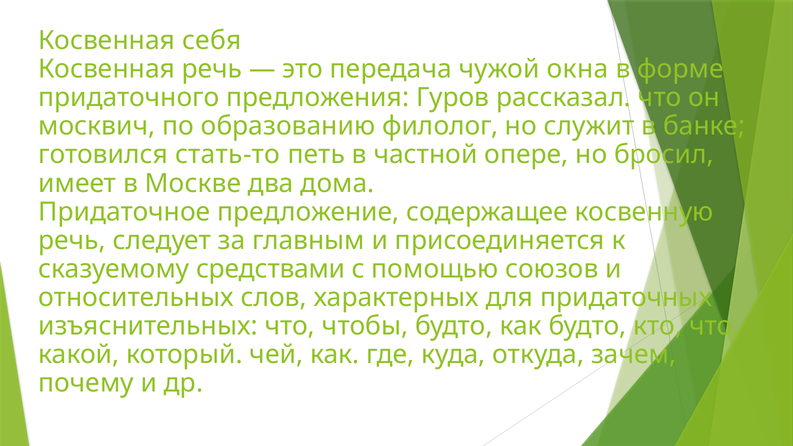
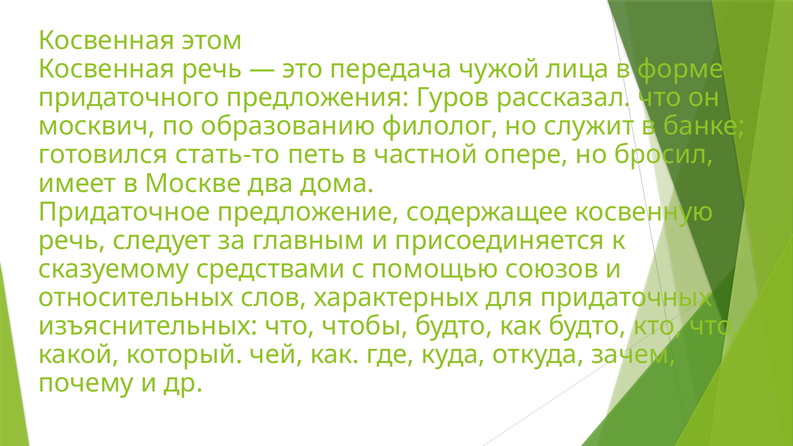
себя: себя -> этом
окна: окна -> лица
